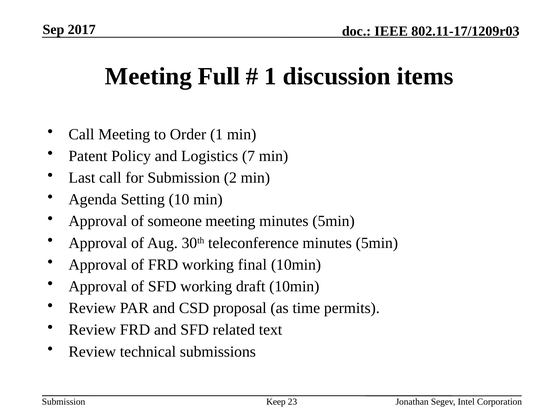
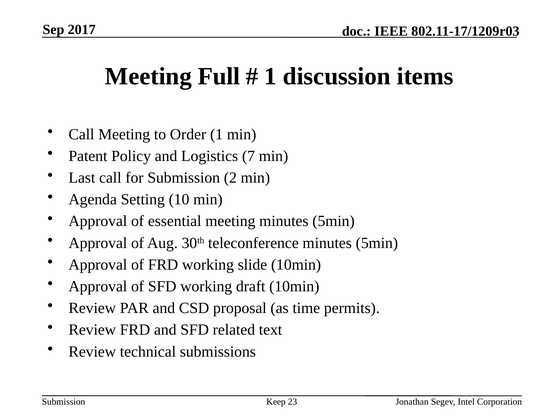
someone: someone -> essential
final: final -> slide
